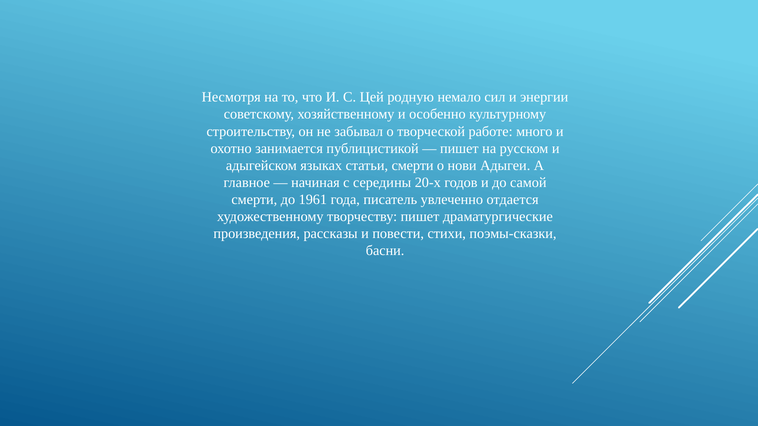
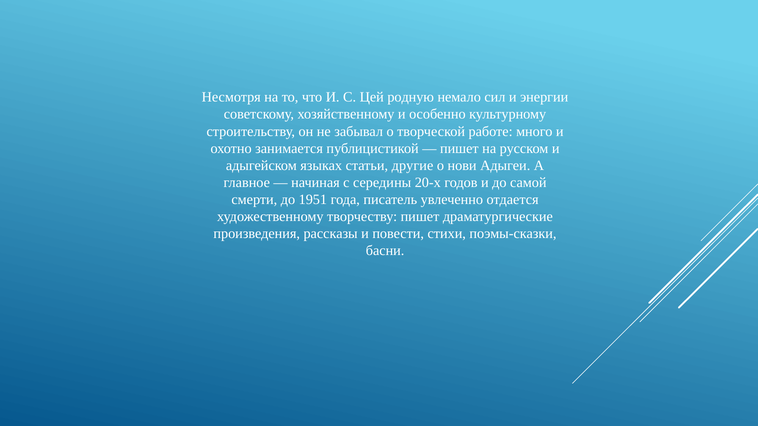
статьи смерти: смерти -> другие
1961: 1961 -> 1951
